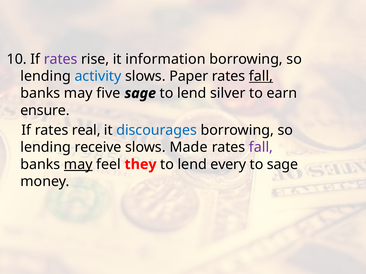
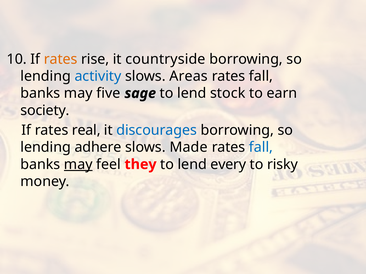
rates at (61, 59) colour: purple -> orange
information: information -> countryside
Paper: Paper -> Areas
fall at (261, 76) underline: present -> none
silver: silver -> stock
ensure: ensure -> society
receive: receive -> adhere
fall at (261, 148) colour: purple -> blue
to sage: sage -> risky
